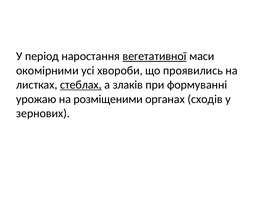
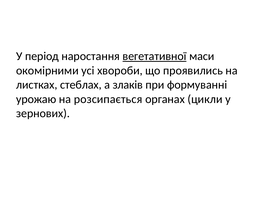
стеблах underline: present -> none
розміщеними: розміщеними -> розсипається
сходів: сходів -> цикли
